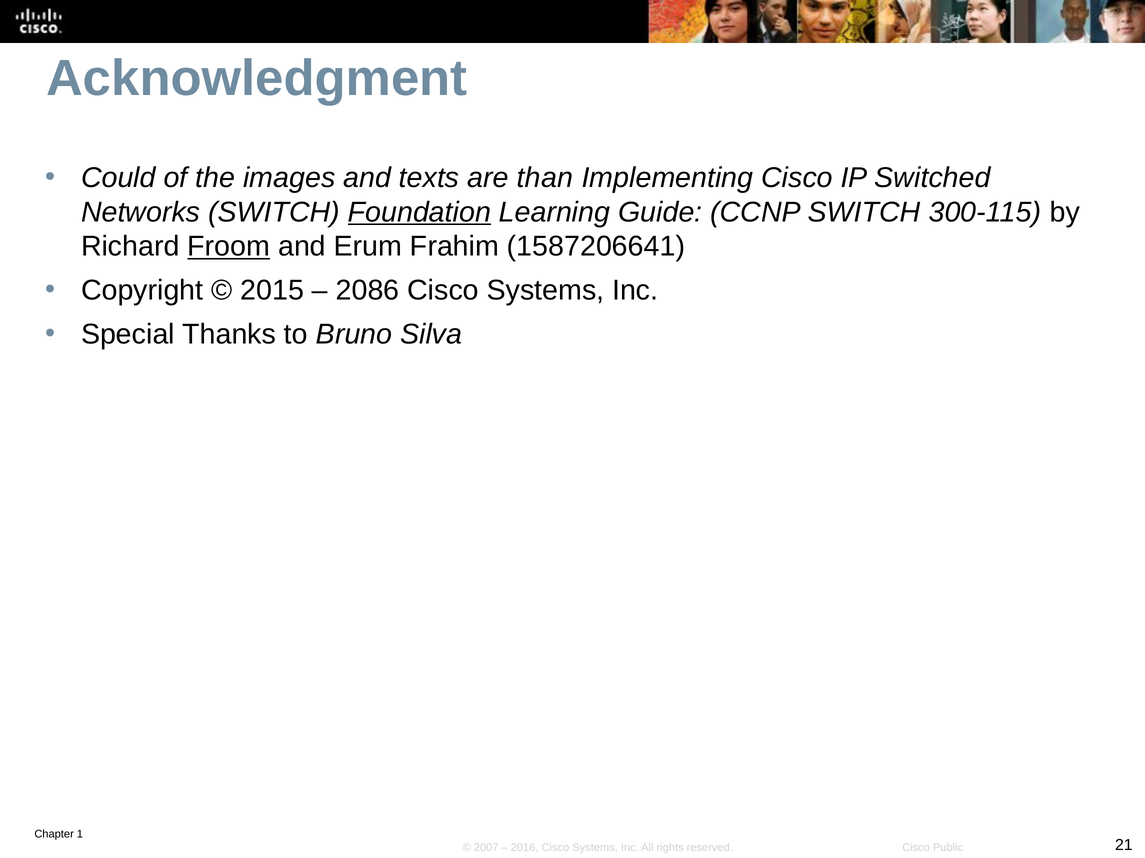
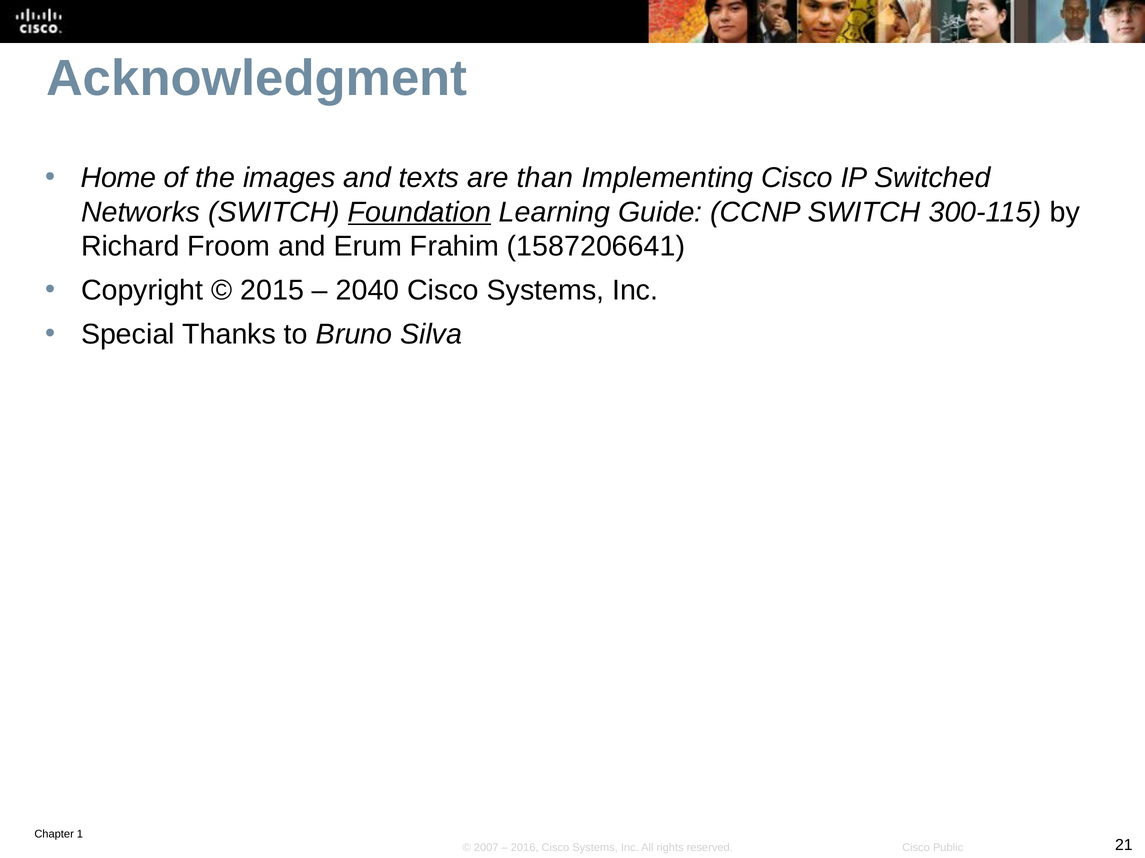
Could: Could -> Home
Froom underline: present -> none
2086: 2086 -> 2040
